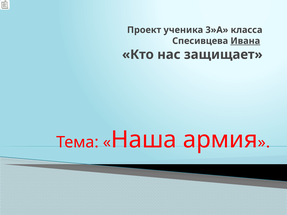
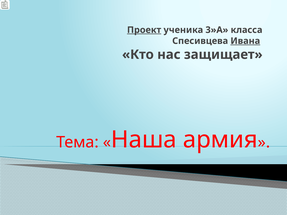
Проект underline: none -> present
